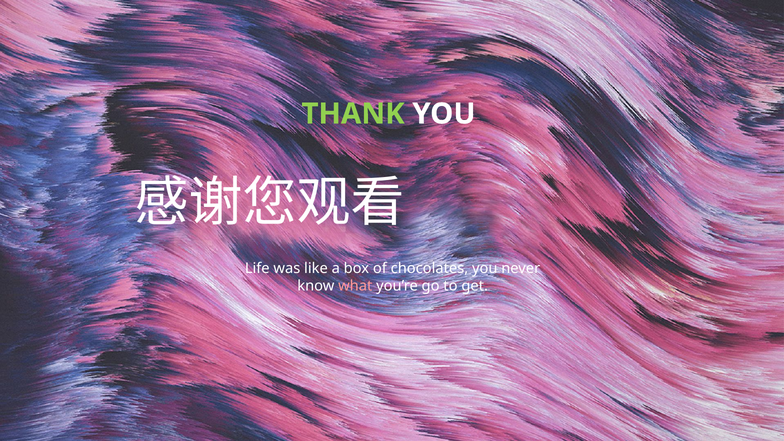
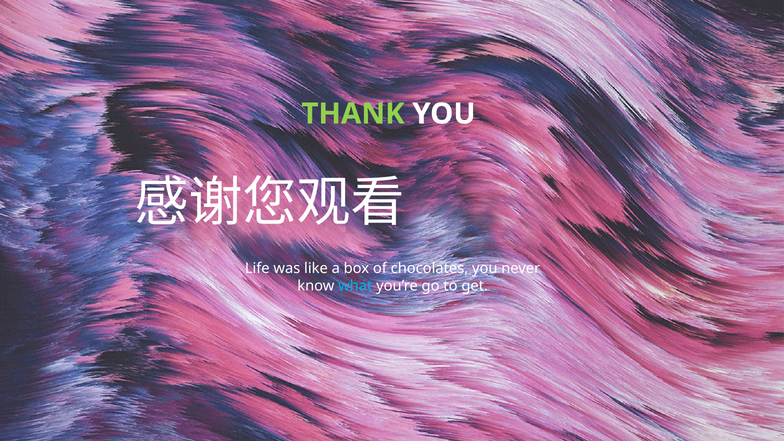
what colour: pink -> light blue
